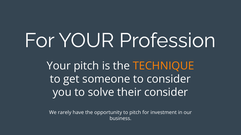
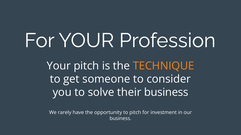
their consider: consider -> business
